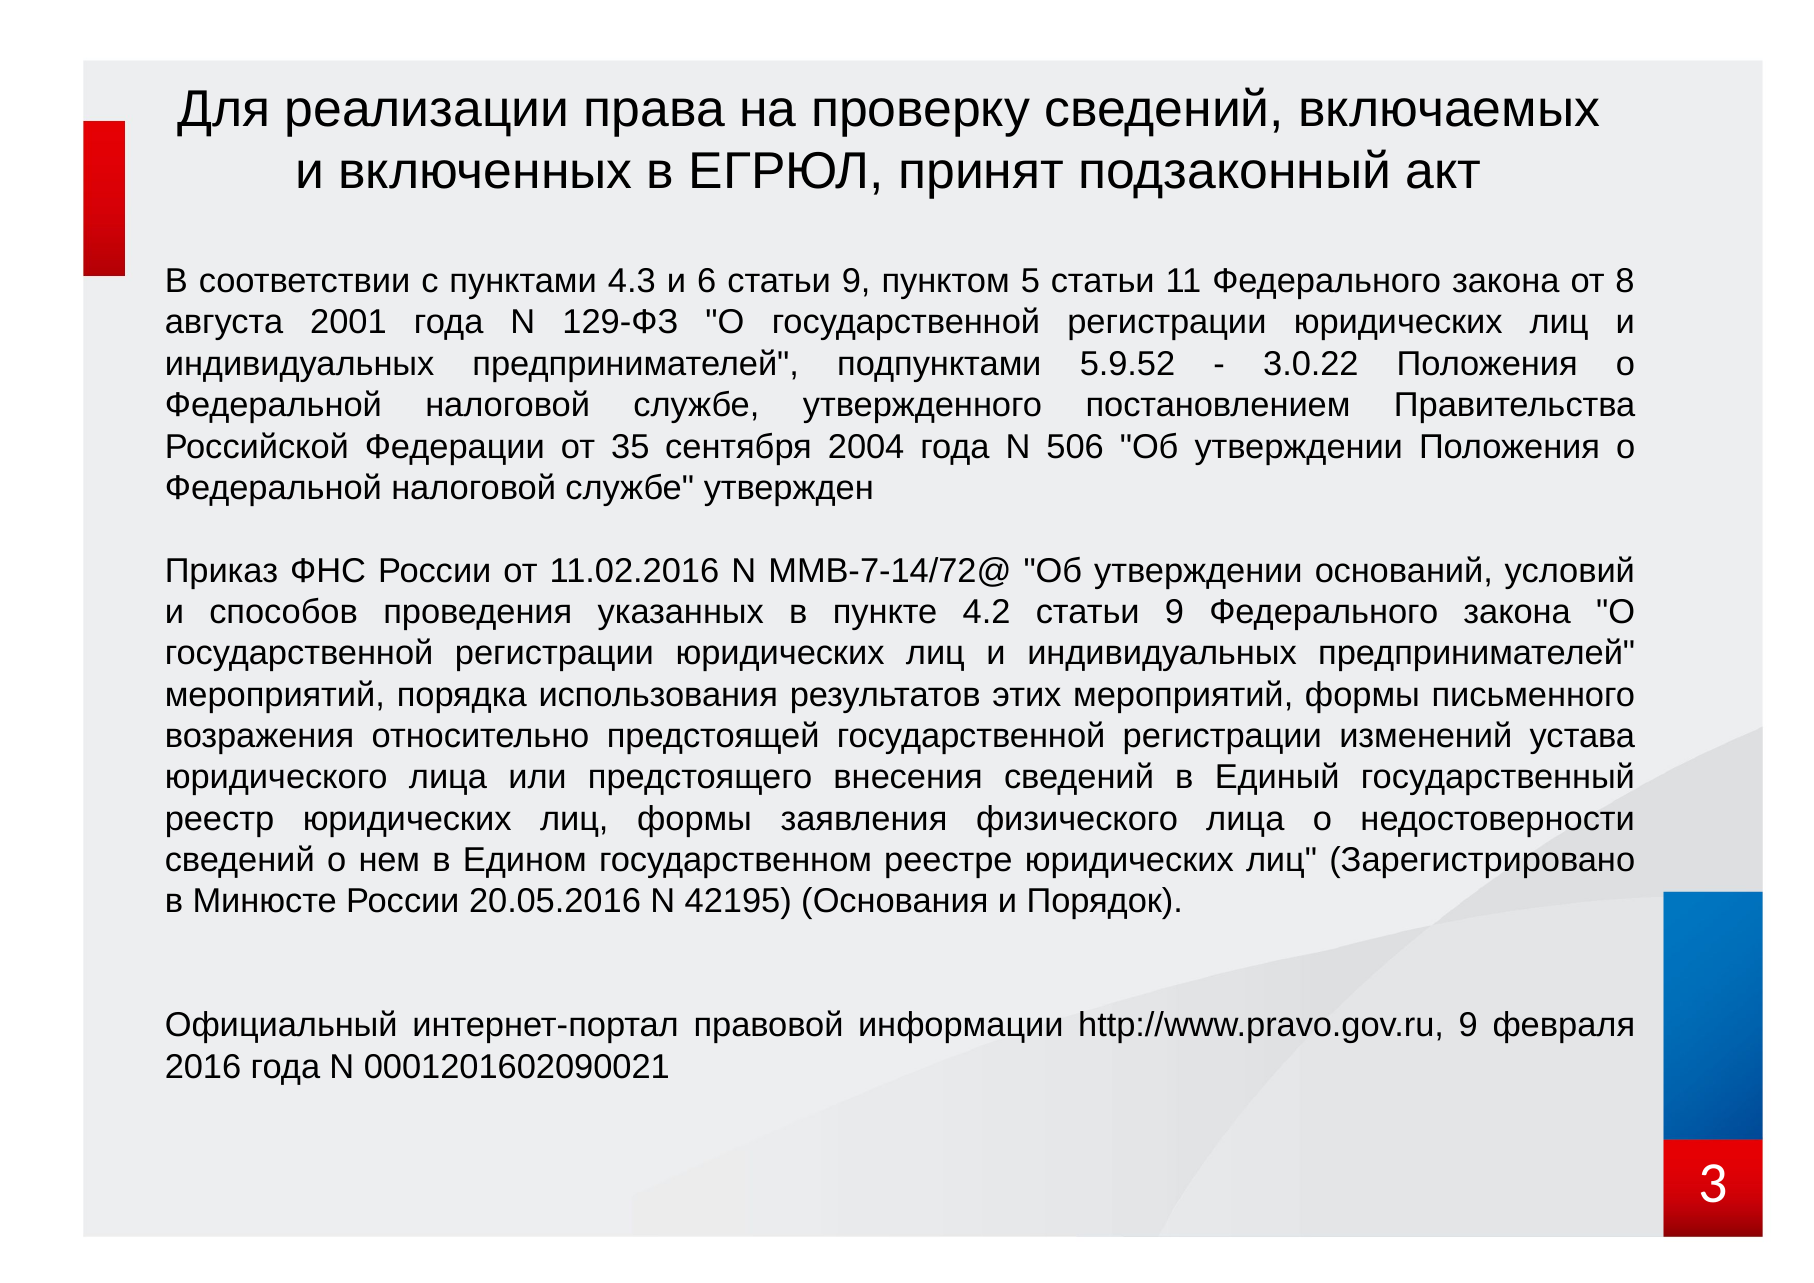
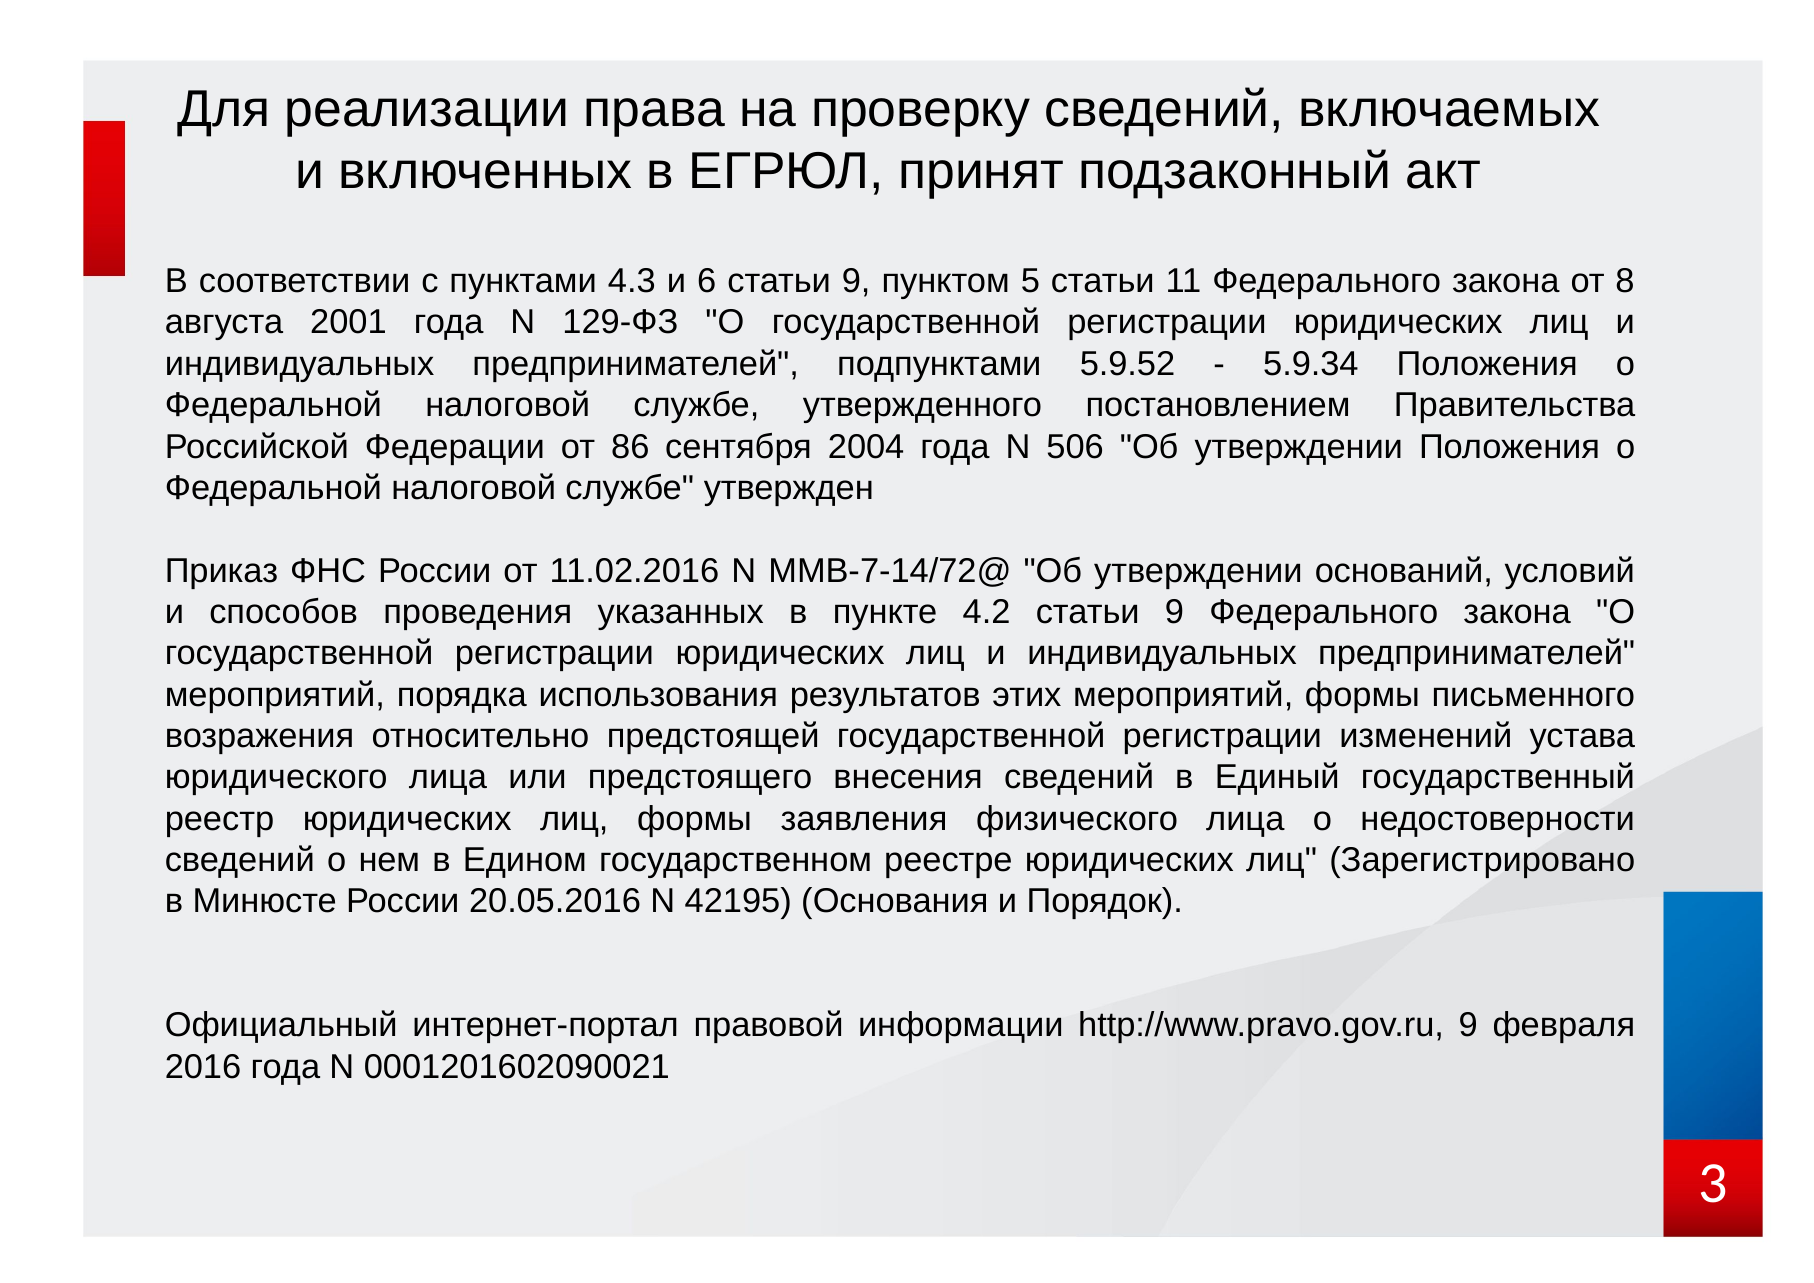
3.0.22: 3.0.22 -> 5.9.34
35: 35 -> 86
